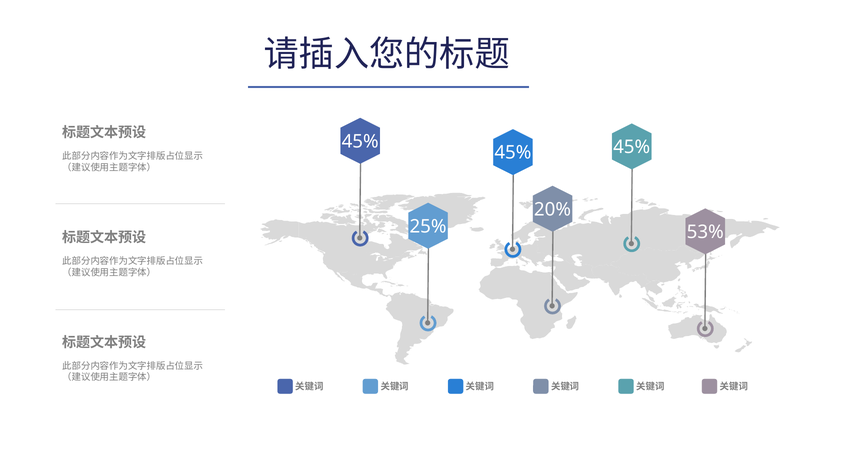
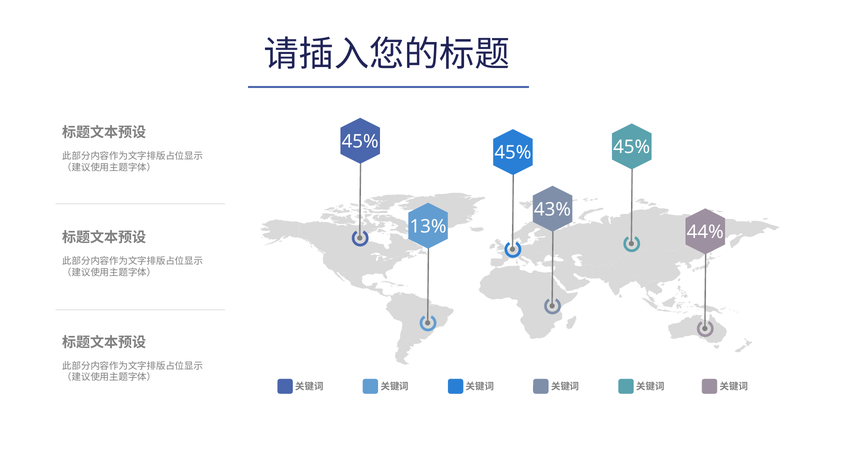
20%: 20% -> 43%
25%: 25% -> 13%
53%: 53% -> 44%
